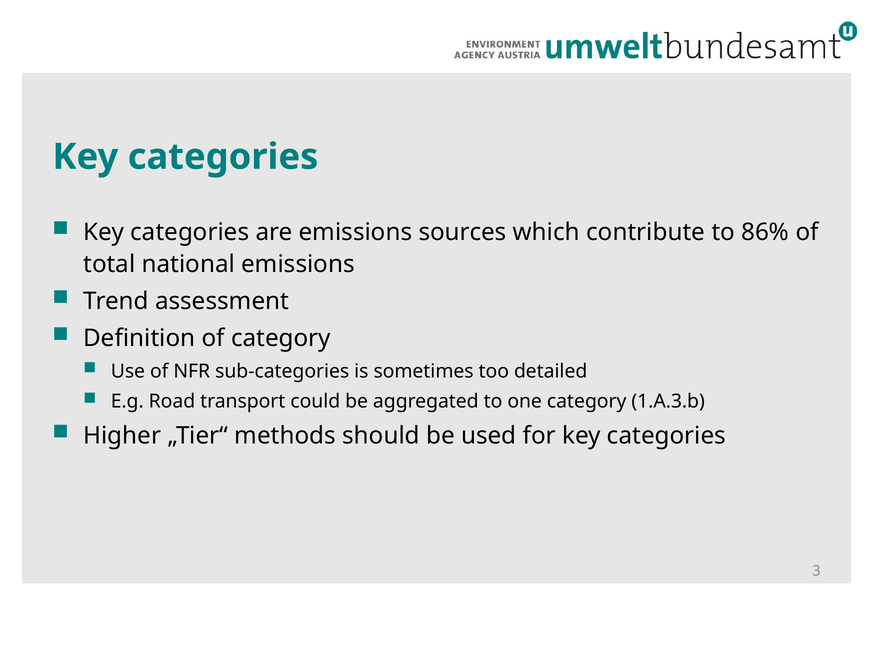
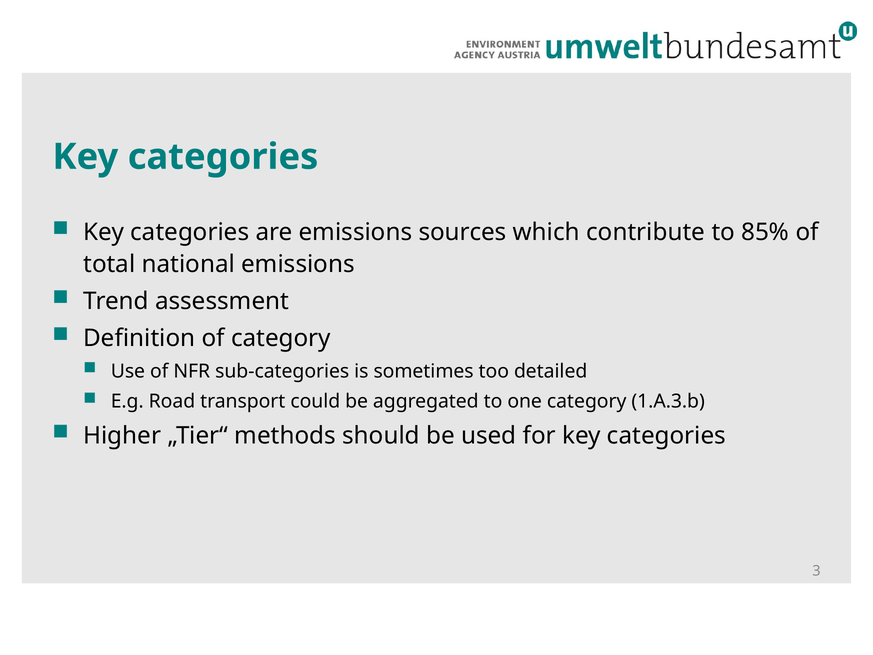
86%: 86% -> 85%
